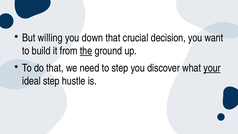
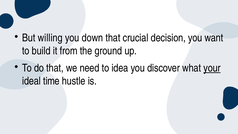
the underline: present -> none
to step: step -> idea
ideal step: step -> time
